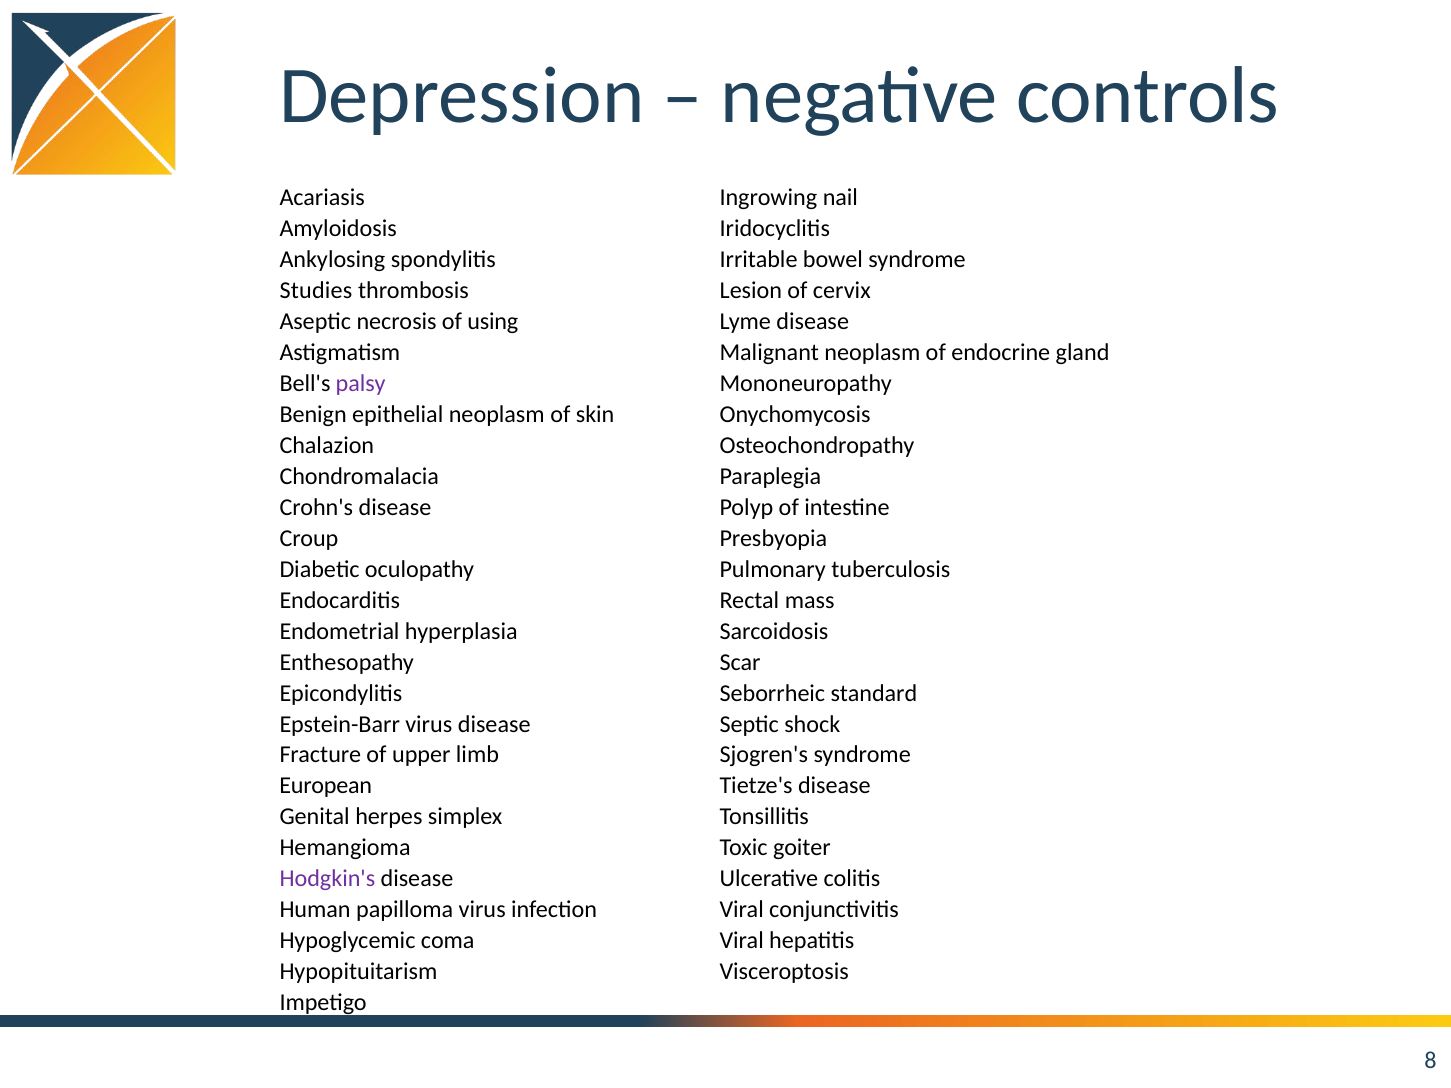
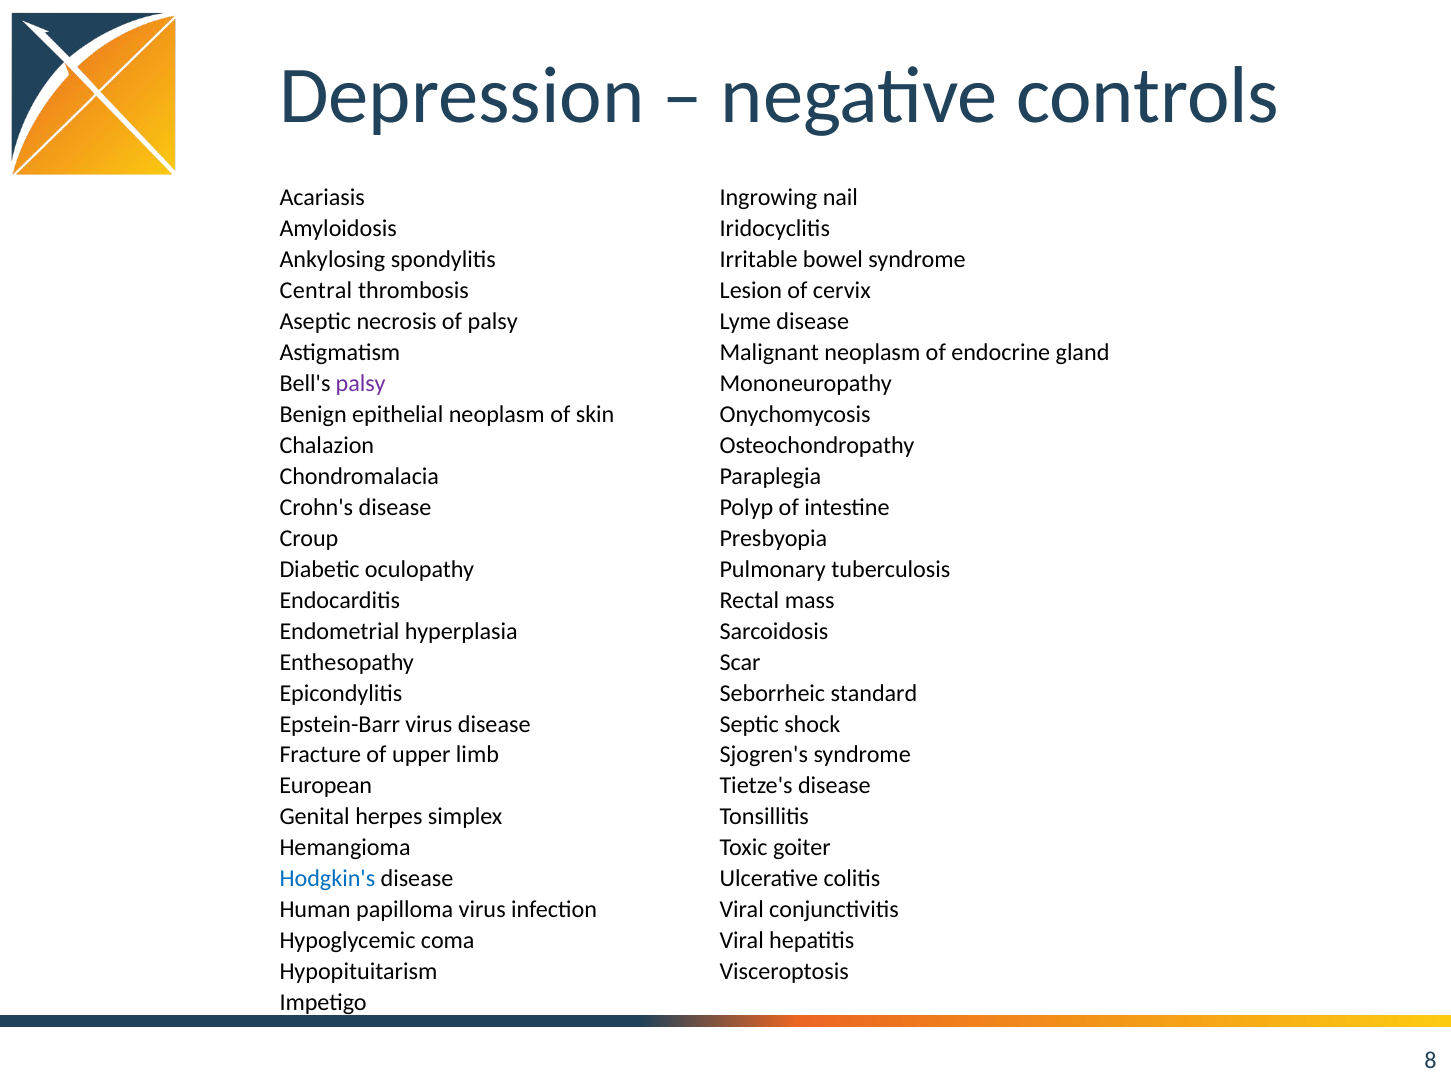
Studies: Studies -> Central
of using: using -> palsy
Hodgkin's colour: purple -> blue
